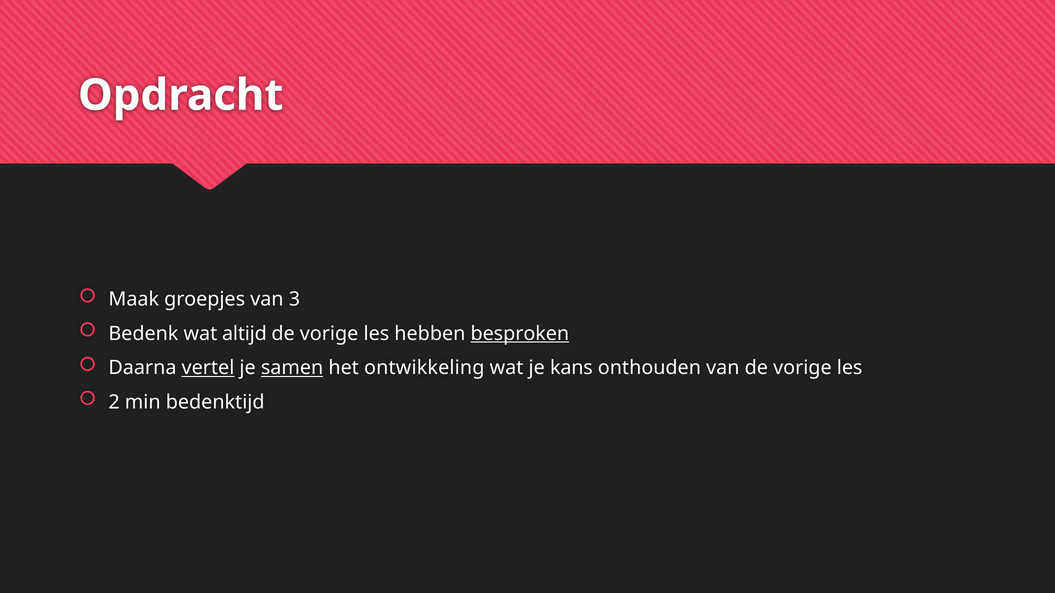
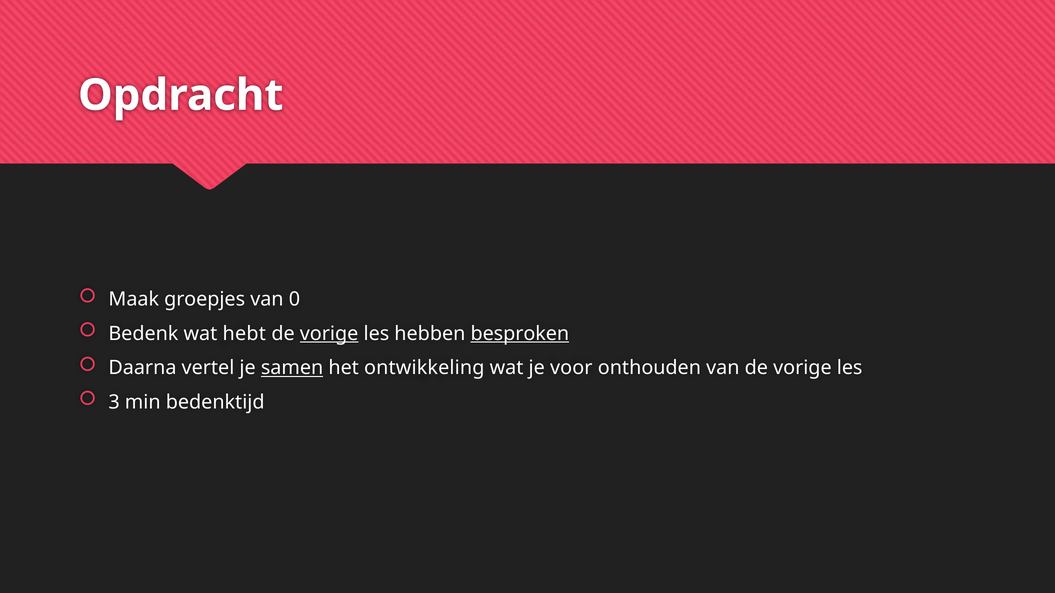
3: 3 -> 0
altijd: altijd -> hebt
vorige at (329, 334) underline: none -> present
vertel underline: present -> none
kans: kans -> voor
2: 2 -> 3
